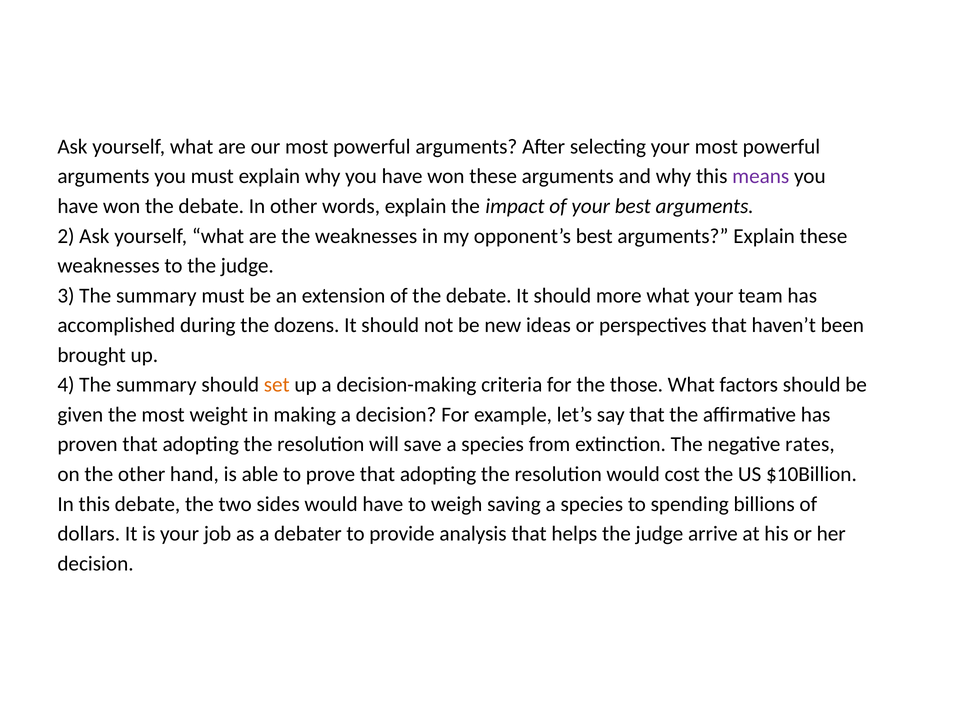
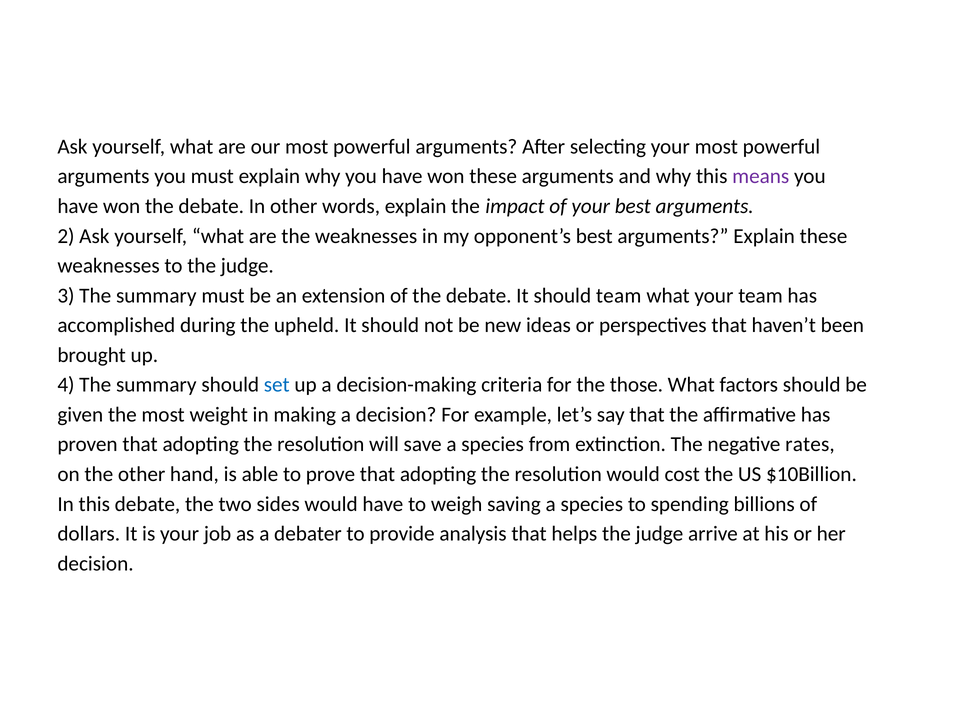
should more: more -> team
dozens: dozens -> upheld
set colour: orange -> blue
